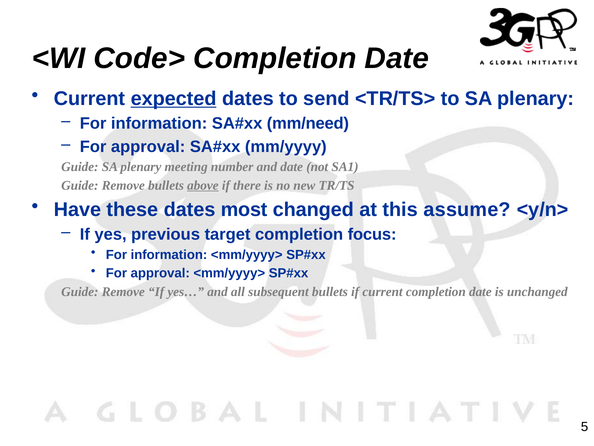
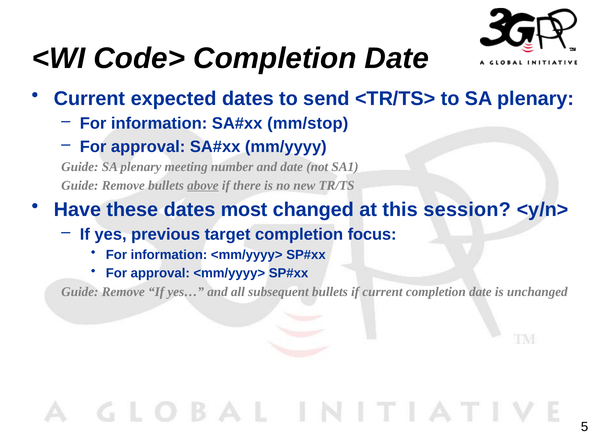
expected underline: present -> none
mm/need: mm/need -> mm/stop
assume: assume -> session
